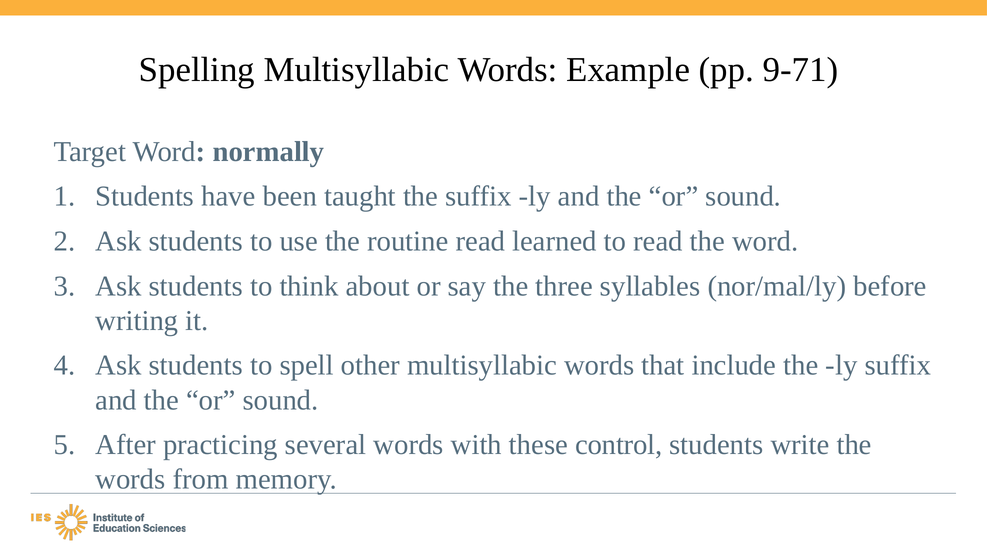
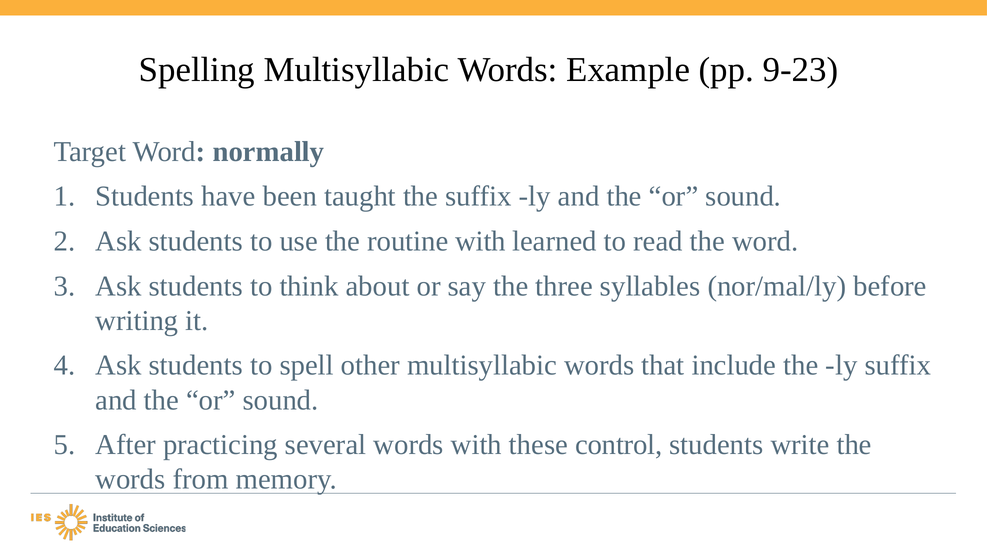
9-71: 9-71 -> 9-23
routine read: read -> with
